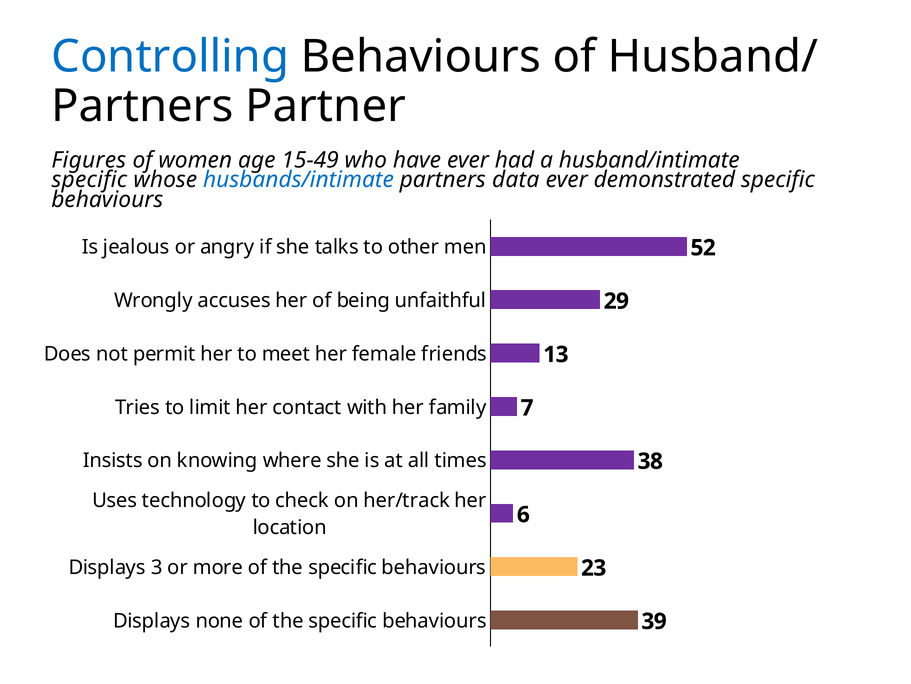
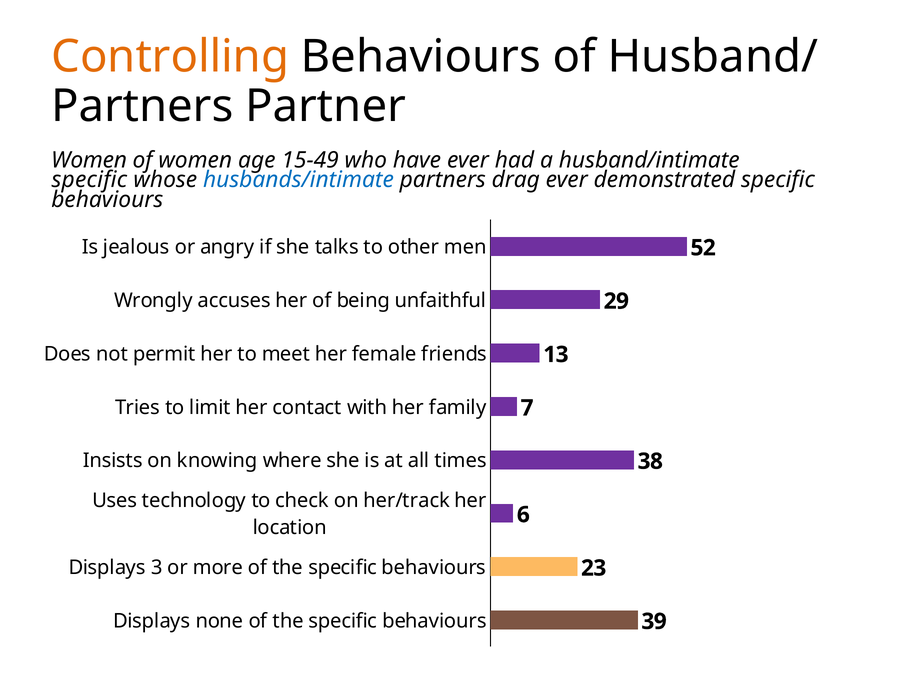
Controlling colour: blue -> orange
Figures at (89, 160): Figures -> Women
data: data -> drag
